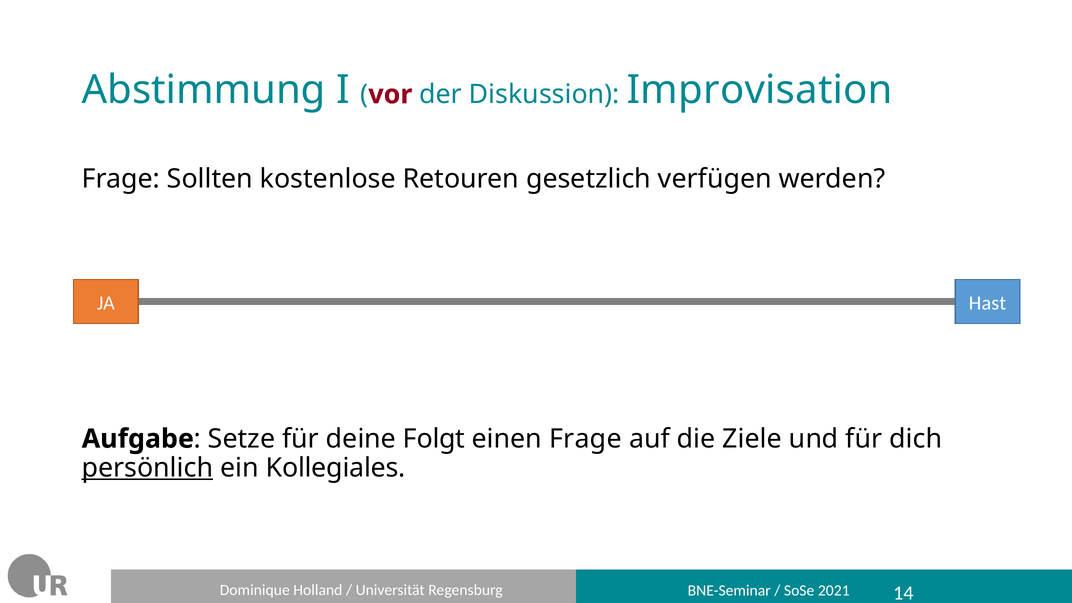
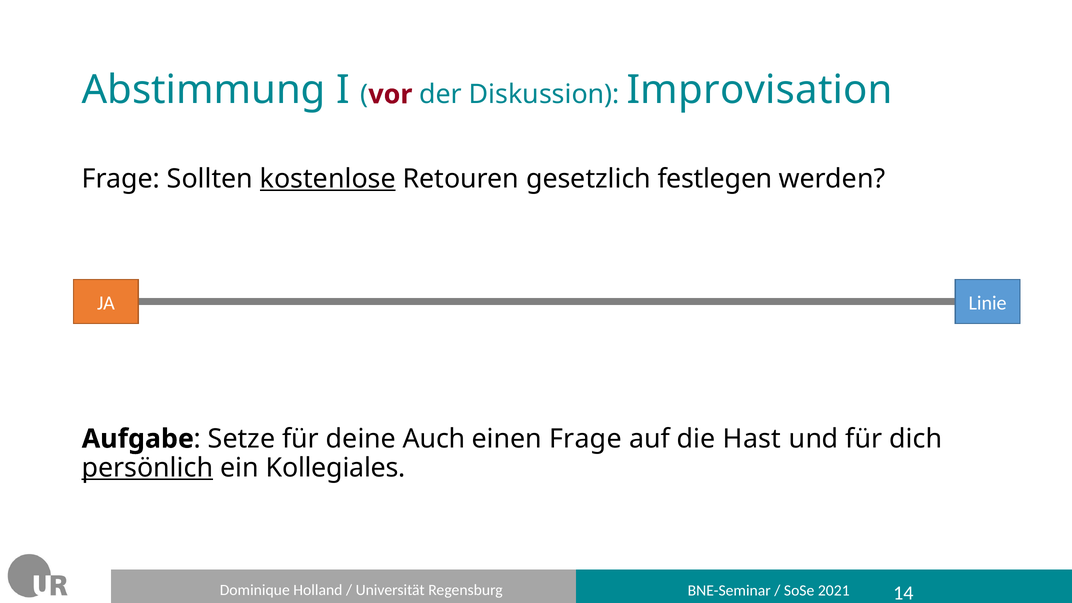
kostenlose underline: none -> present
verfügen: verfügen -> festlegen
Hast: Hast -> Linie
Folgt: Folgt -> Auch
Ziele: Ziele -> Hast
